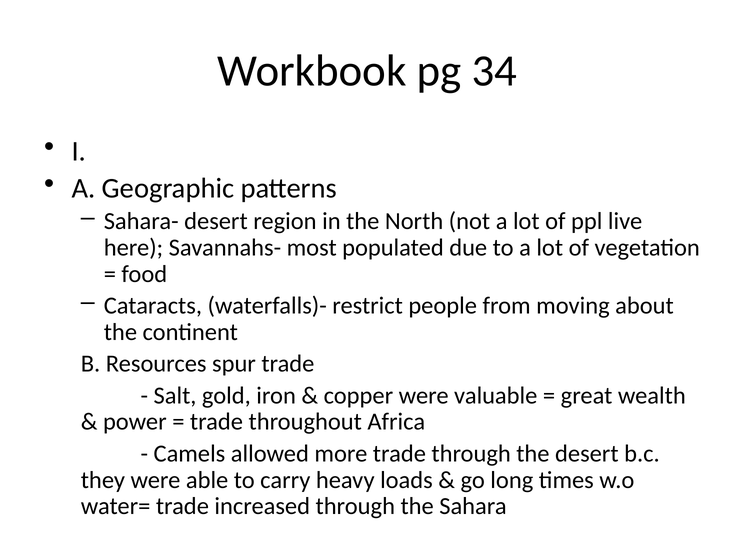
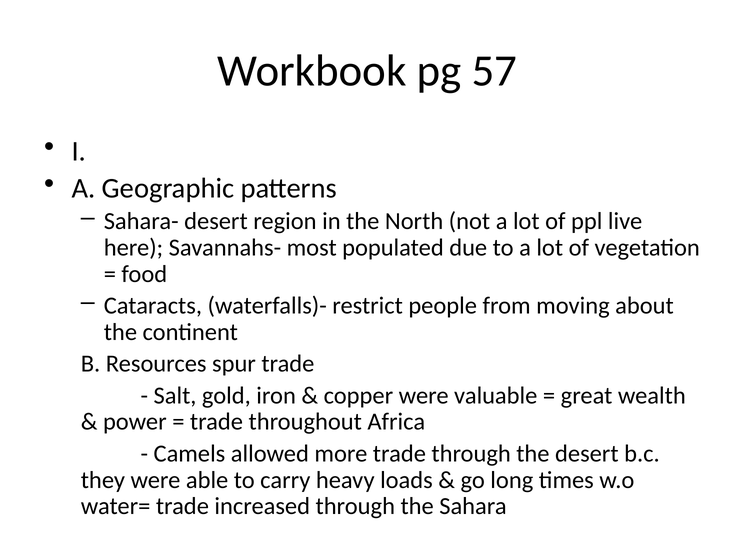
34: 34 -> 57
